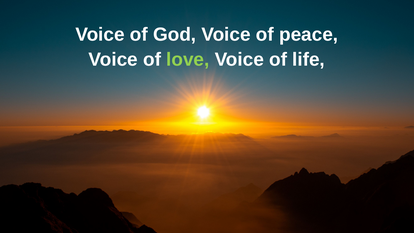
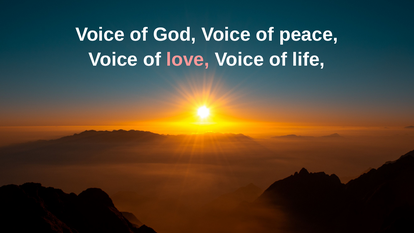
love colour: light green -> pink
